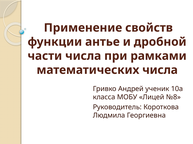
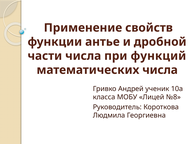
рамками: рамками -> функций
